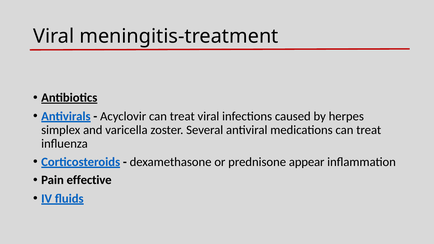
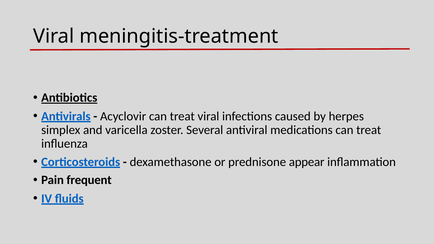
effective: effective -> frequent
